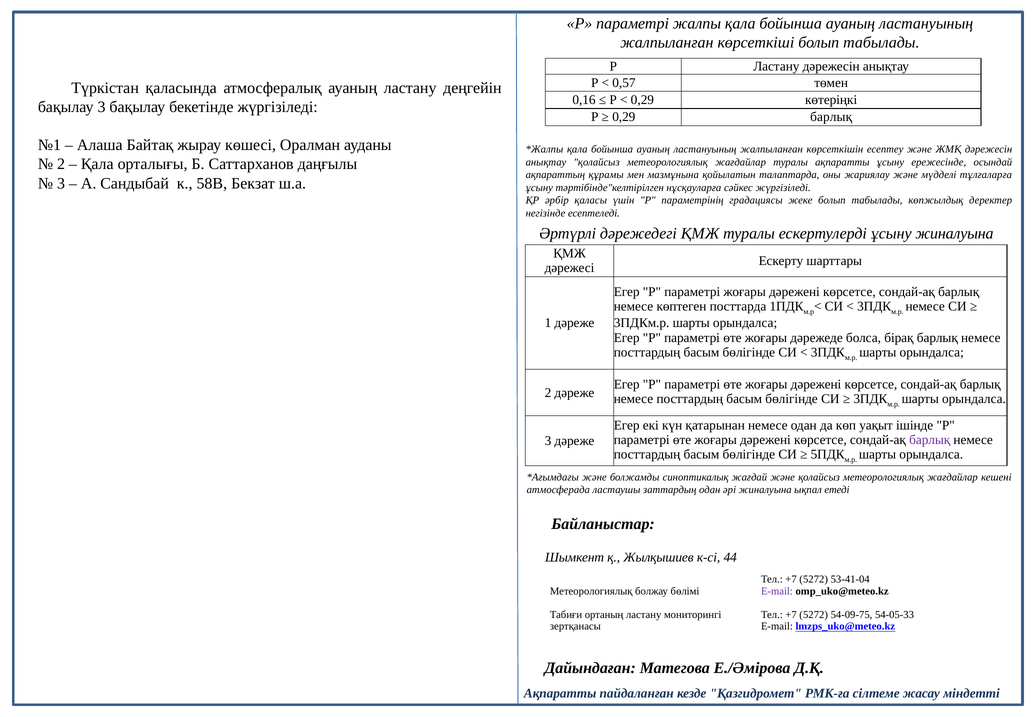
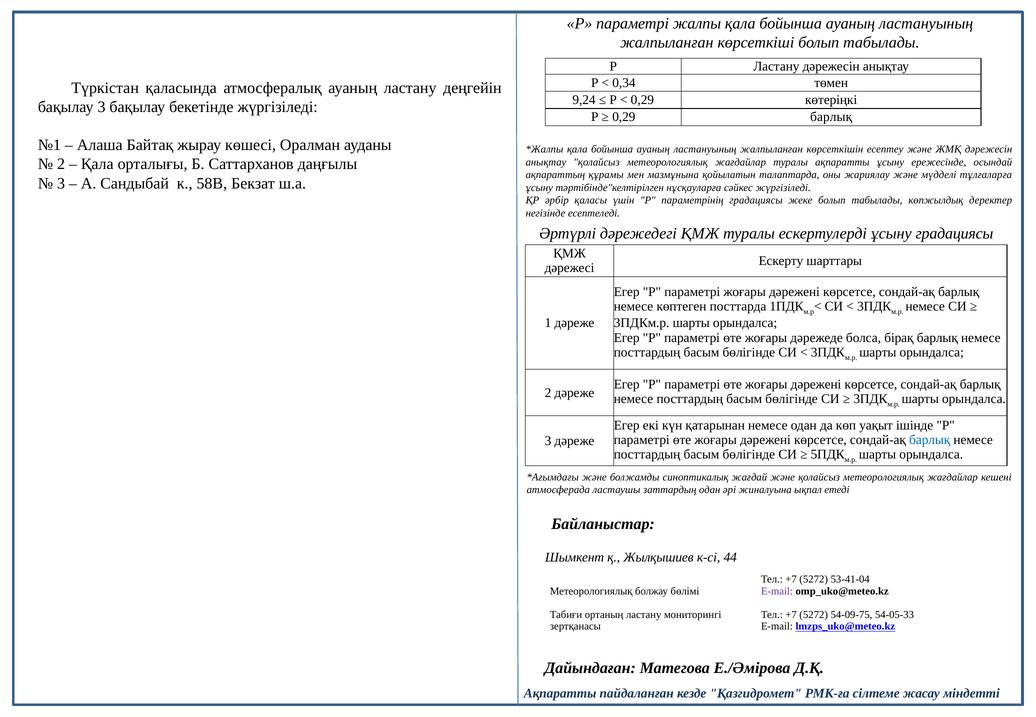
0,57: 0,57 -> 0,34
0,16: 0,16 -> 9,24
ұсыну жиналуына: жиналуына -> градациясы
барлық at (930, 440) colour: purple -> blue
